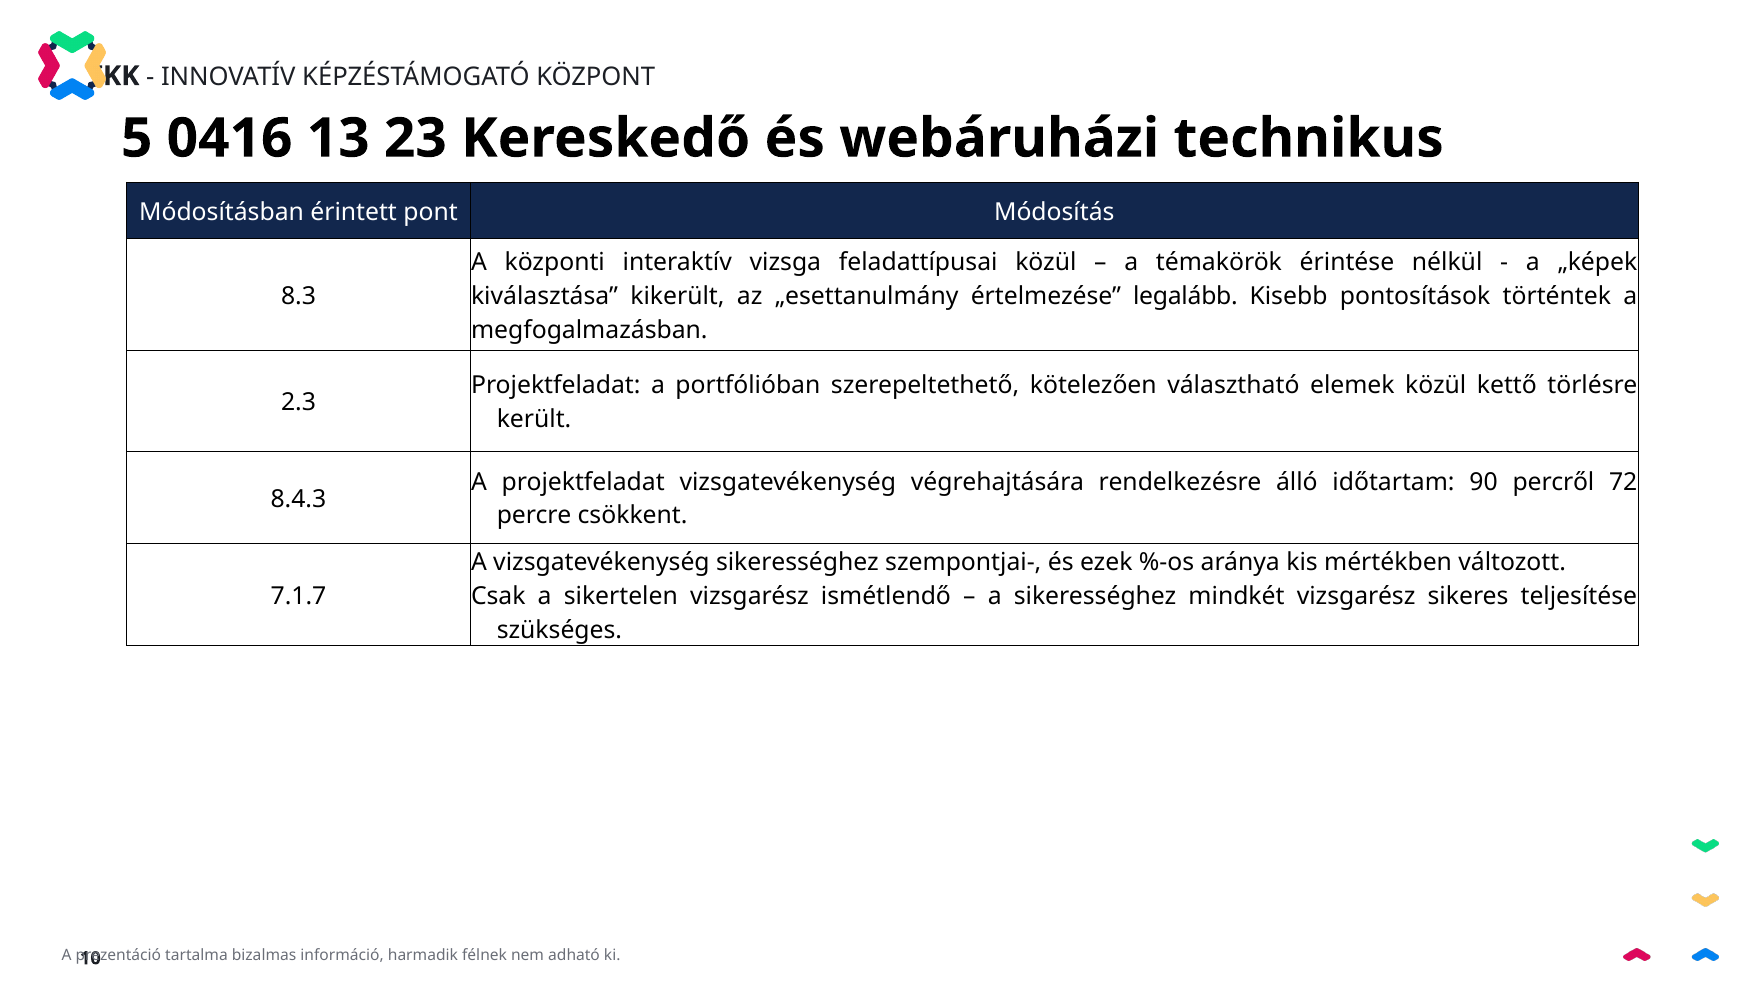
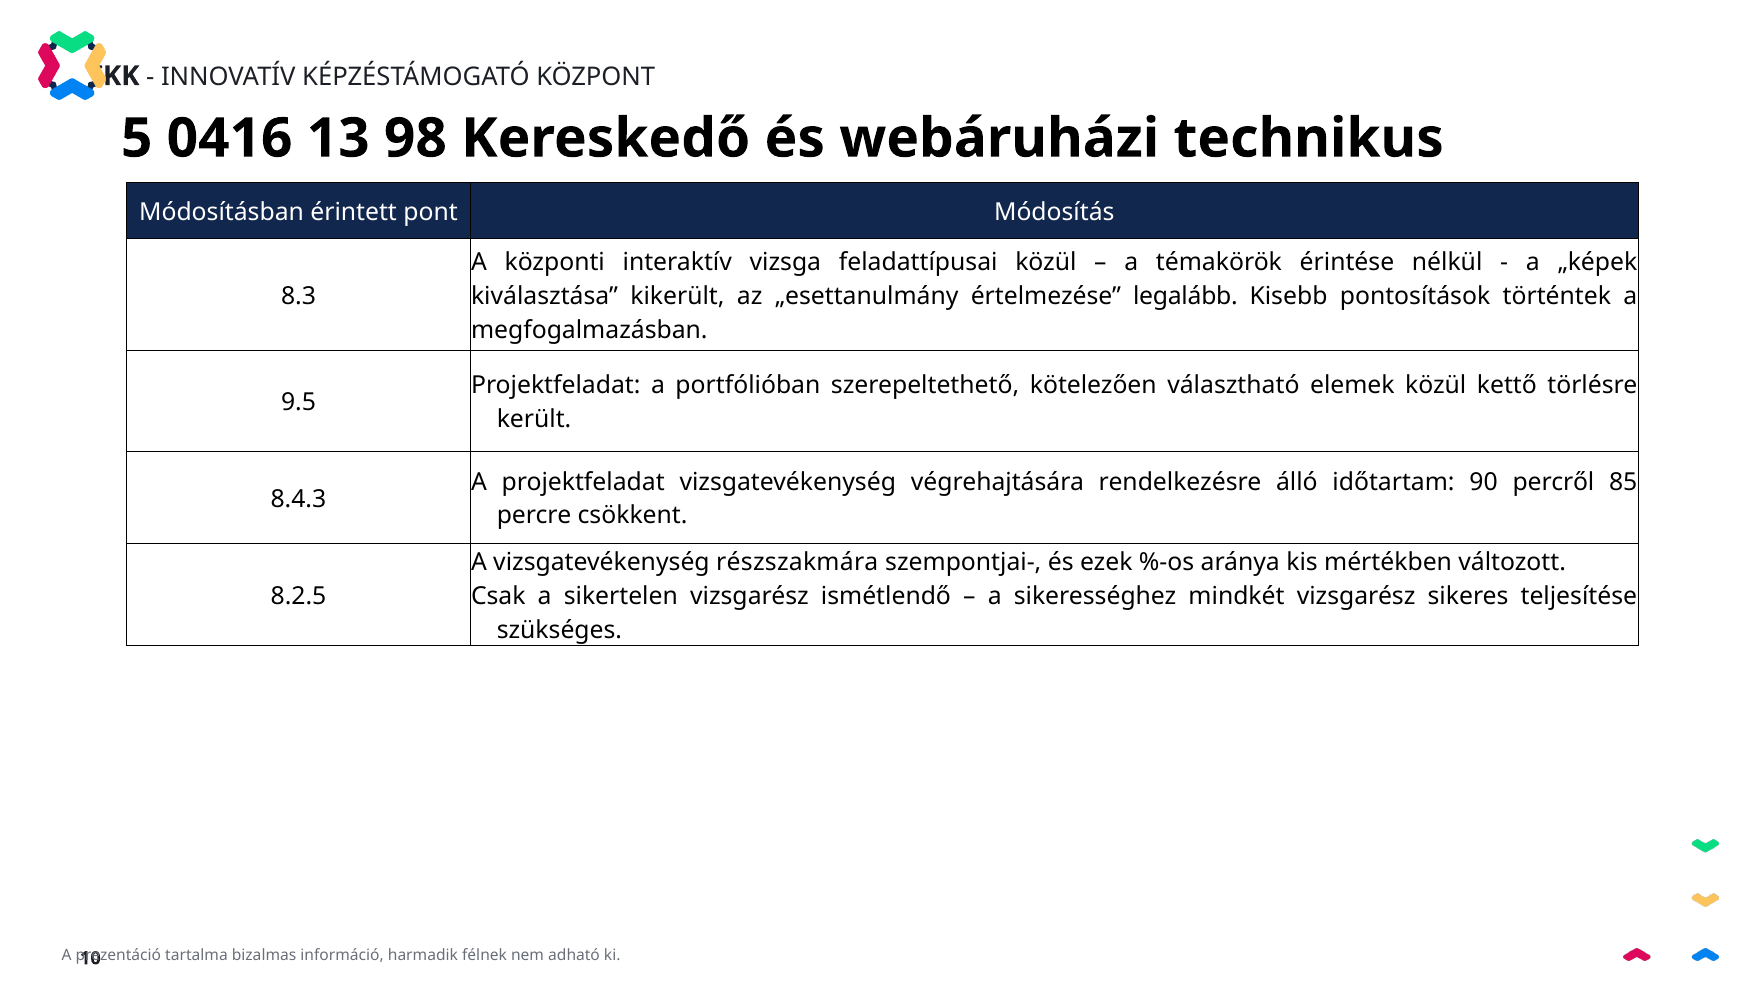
23: 23 -> 98
2.3: 2.3 -> 9.5
72: 72 -> 85
vizsgatevékenység sikerességhez: sikerességhez -> részszakmára
7.1.7: 7.1.7 -> 8.2.5
